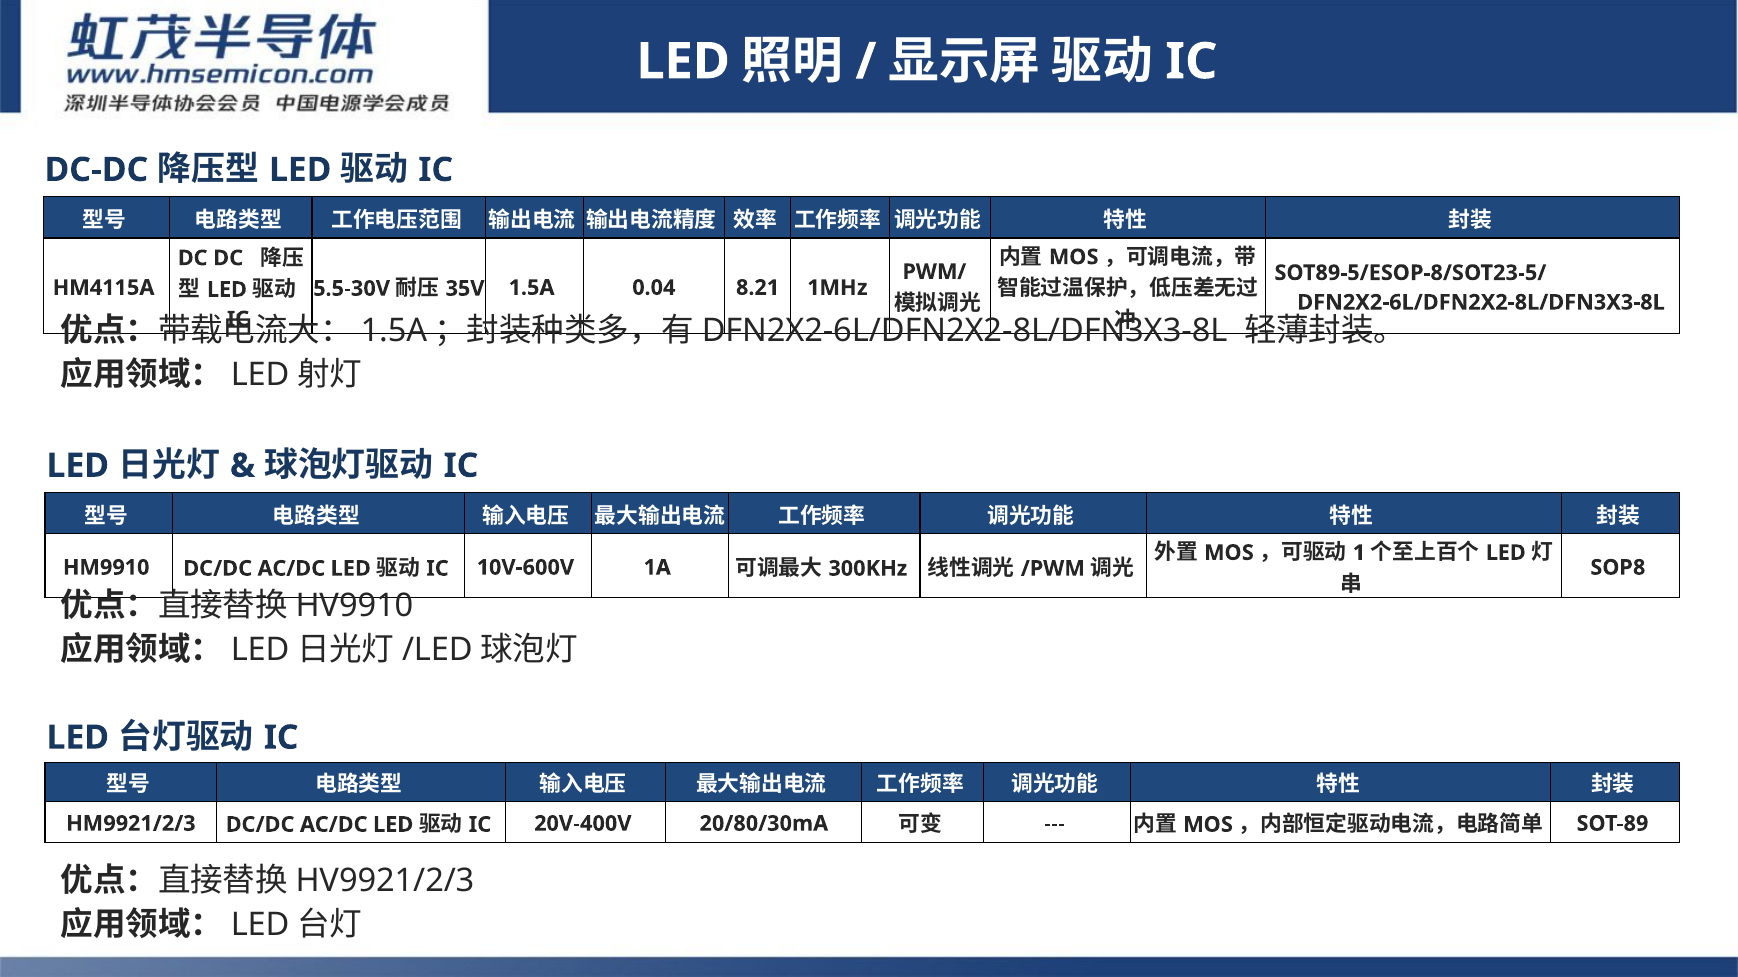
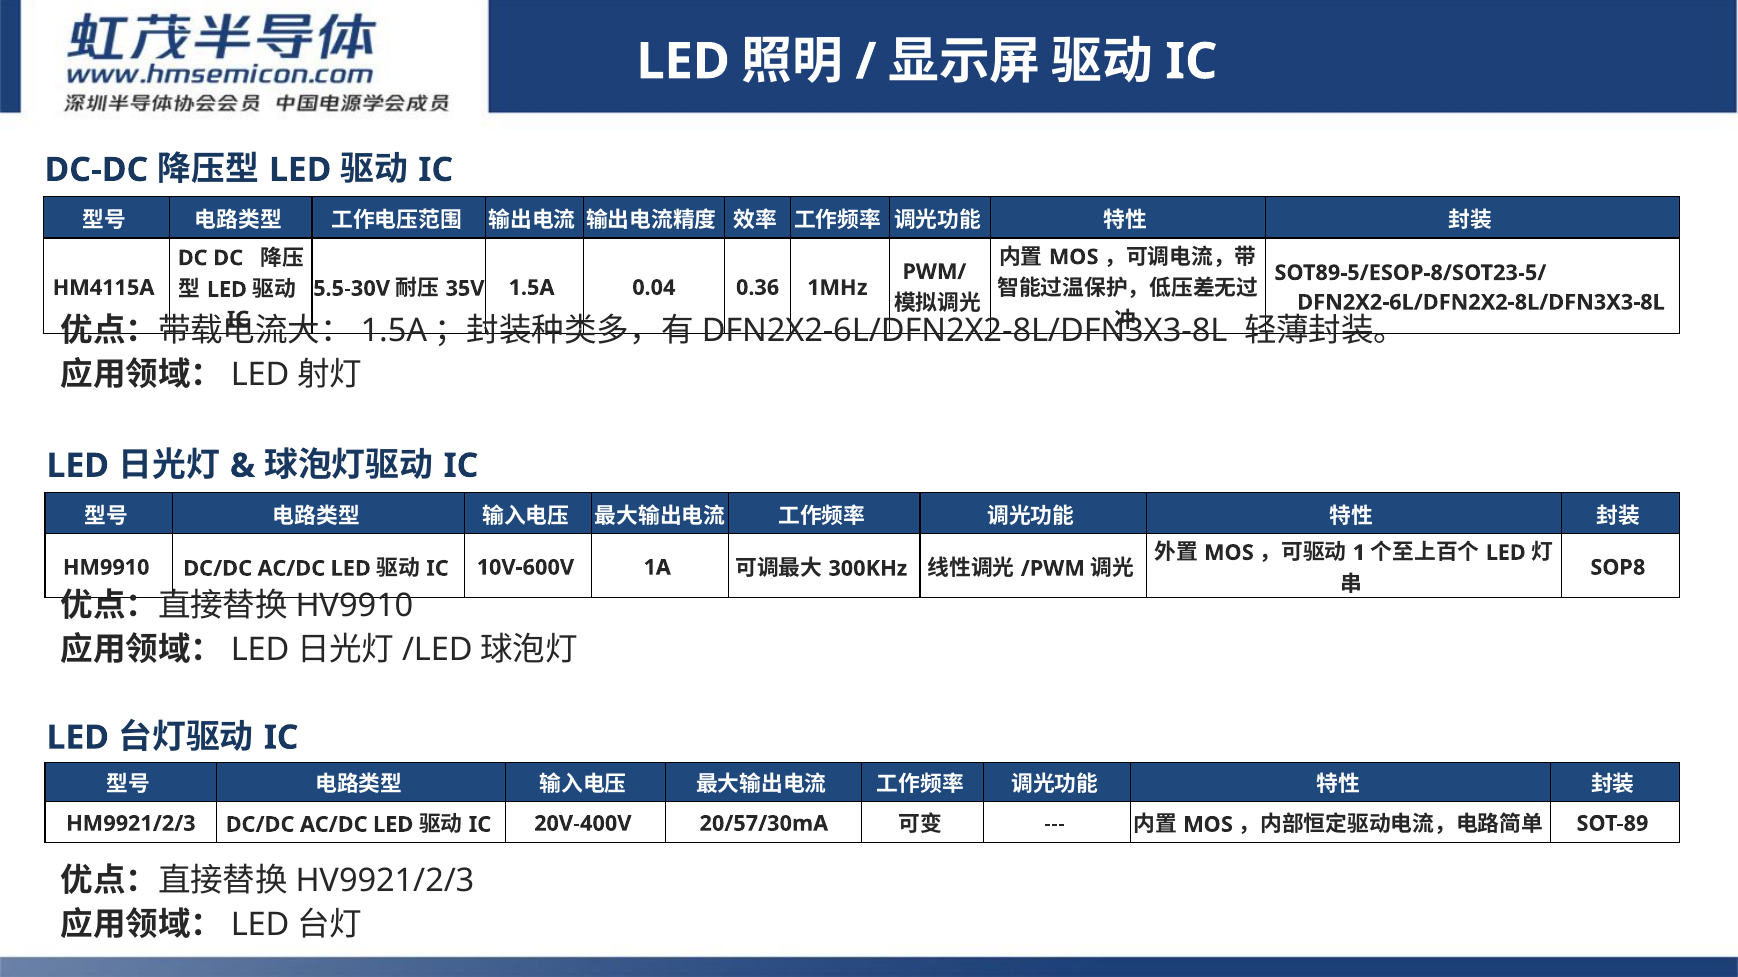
8.21: 8.21 -> 0.36
20/80/30mA: 20/80/30mA -> 20/57/30mA
